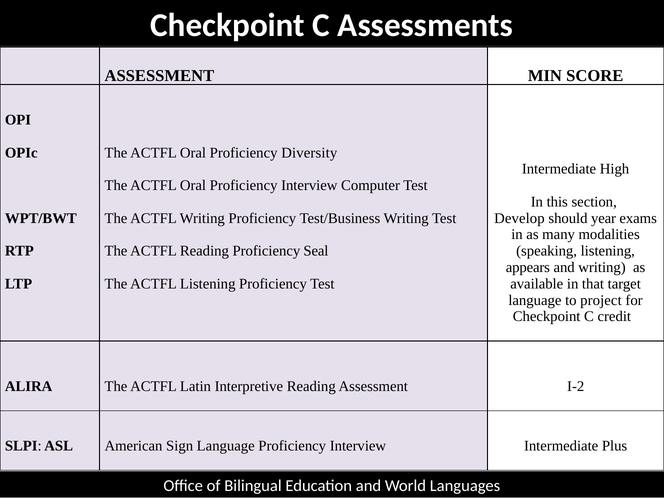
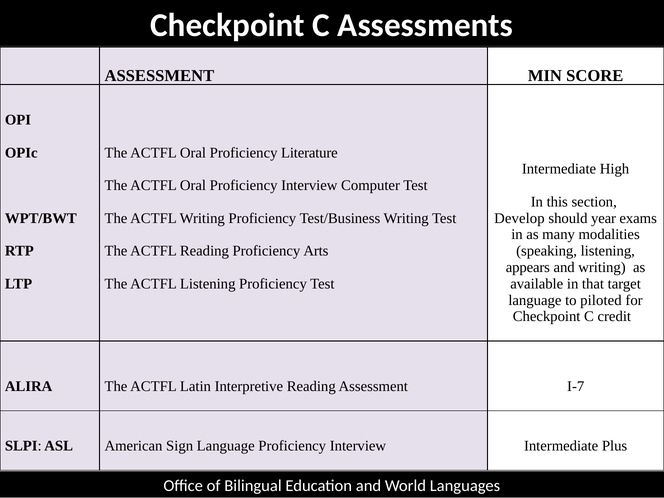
Diversity: Diversity -> Literature
Seal: Seal -> Arts
project: project -> piloted
I-2: I-2 -> I-7
